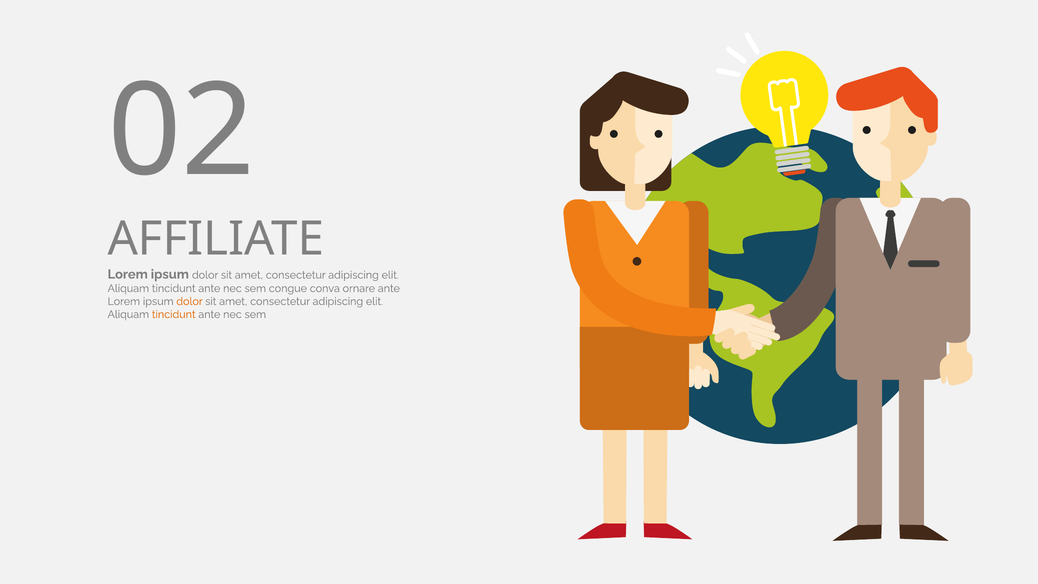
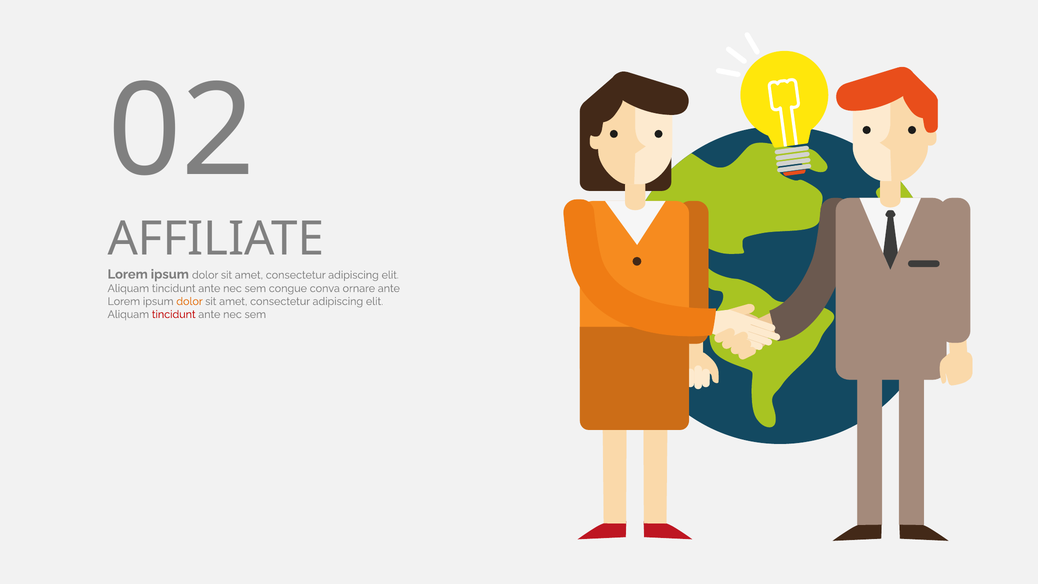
tincidunt at (174, 314) colour: orange -> red
